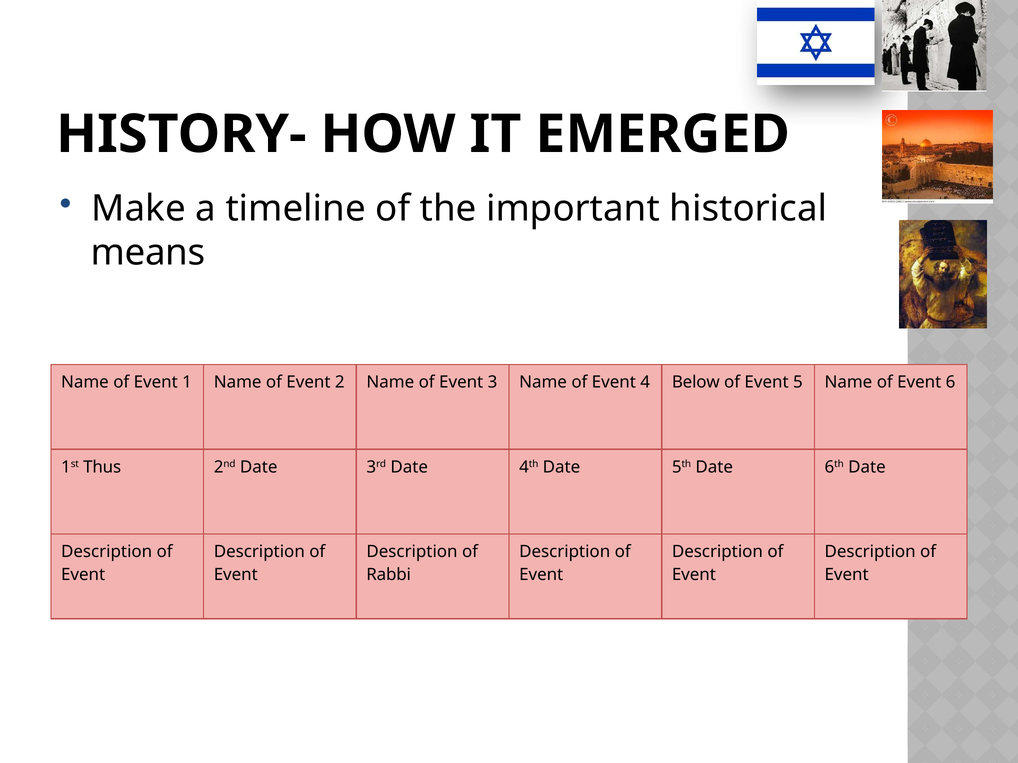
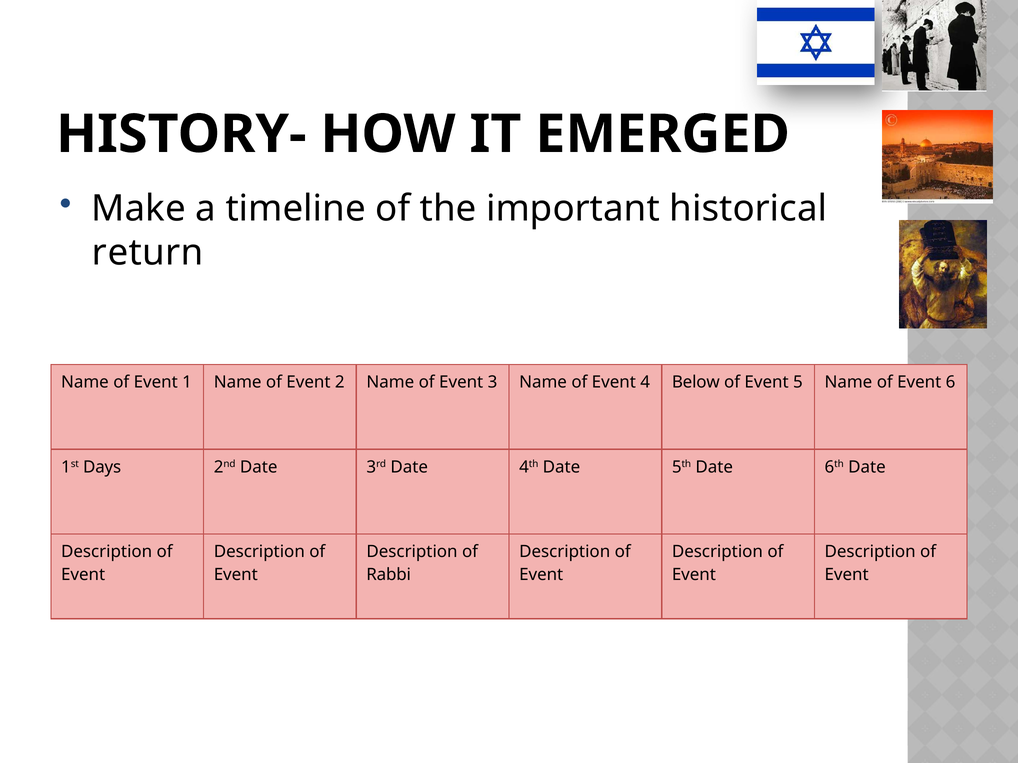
means: means -> return
Thus: Thus -> Days
